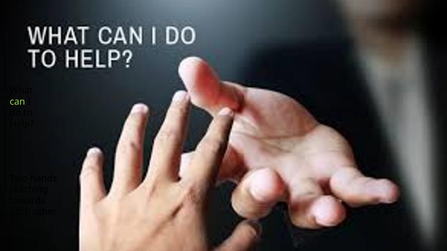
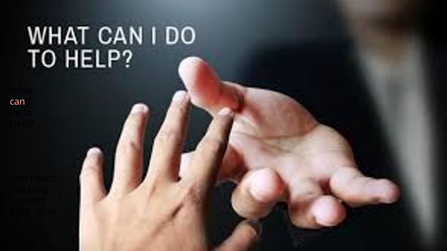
can colour: light green -> pink
